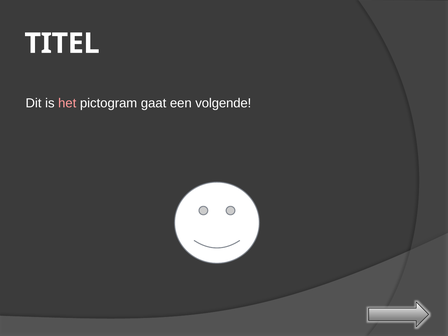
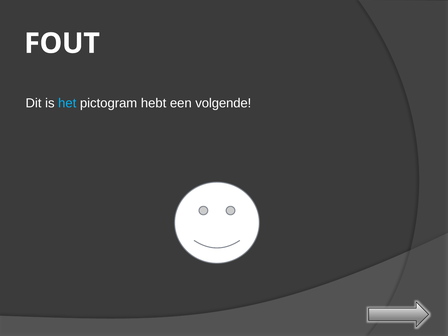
TITEL: TITEL -> FOUT
het colour: pink -> light blue
gaat: gaat -> hebt
